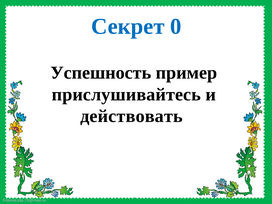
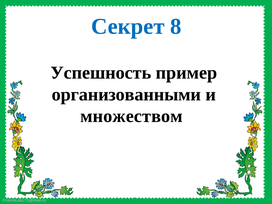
0: 0 -> 8
прислушивайтесь: прислушивайтесь -> организованными
действовать: действовать -> множеством
